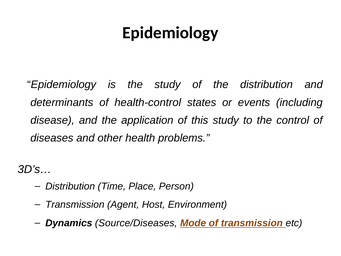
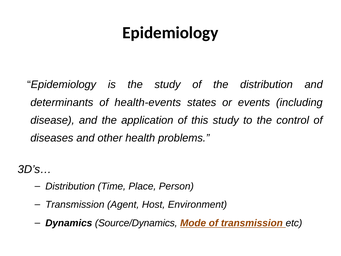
health-control: health-control -> health-events
Source/Diseases: Source/Diseases -> Source/Dynamics
